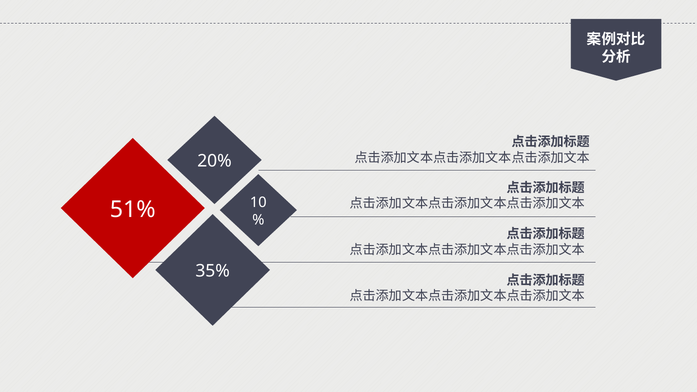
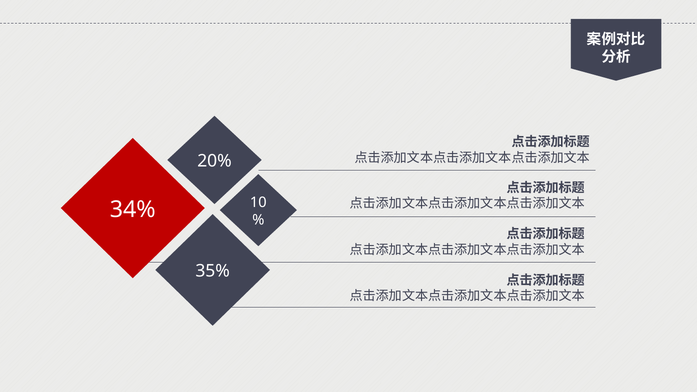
51%: 51% -> 34%
